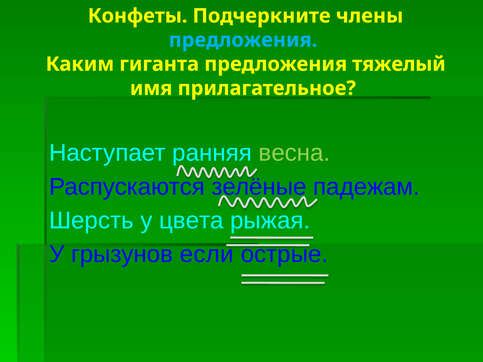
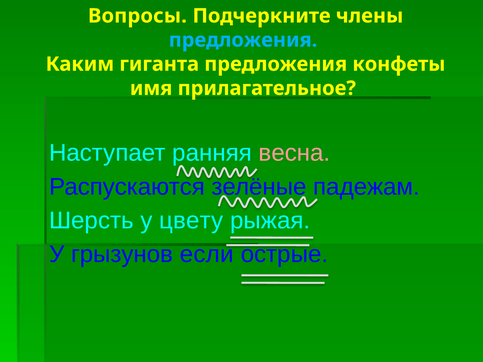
Конфеты: Конфеты -> Вопросы
тяжелый: тяжелый -> конфеты
весна colour: light green -> pink
цвета: цвета -> цвету
